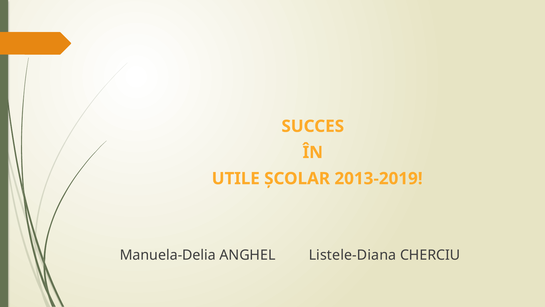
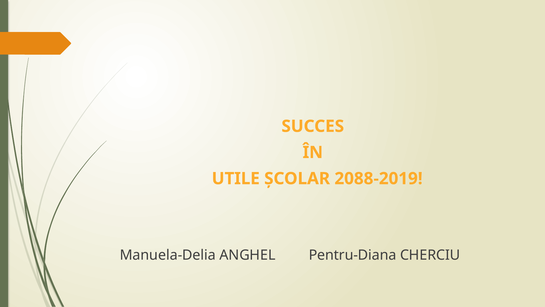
2013-2019: 2013-2019 -> 2088-2019
Listele-Diana: Listele-Diana -> Pentru-Diana
